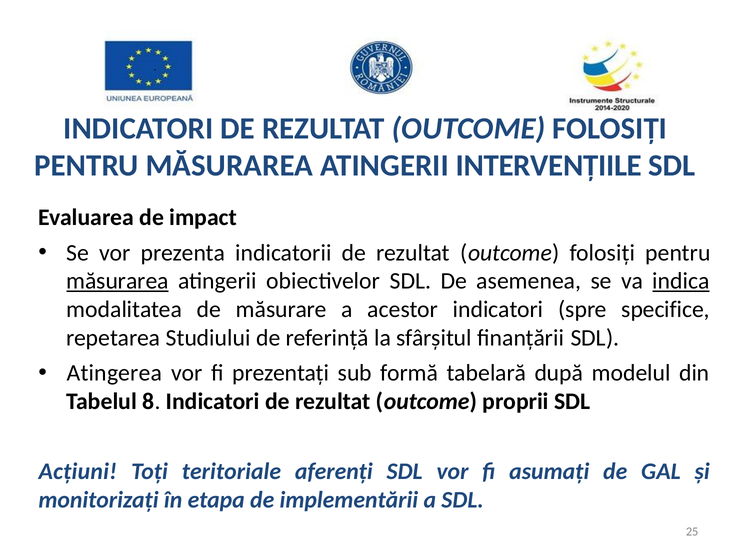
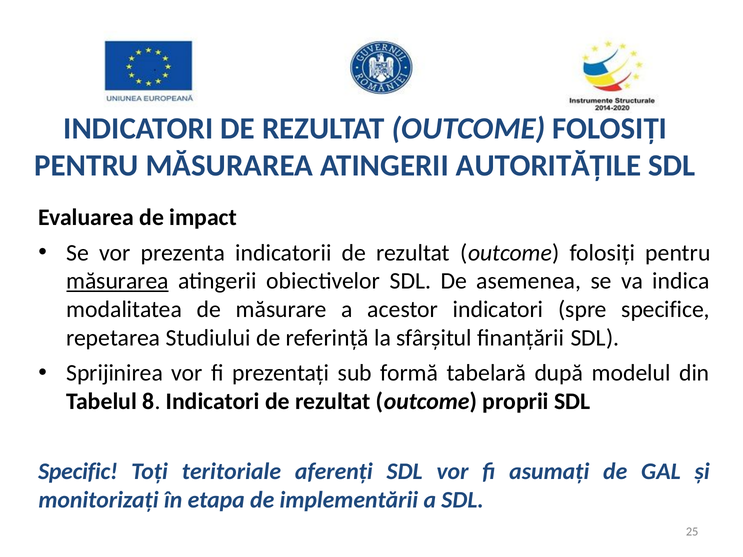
INTERVENȚIILE: INTERVENȚIILE -> AUTORITĂȚILE
indica underline: present -> none
Atingerea: Atingerea -> Sprijinirea
Acțiuni: Acțiuni -> Specific
